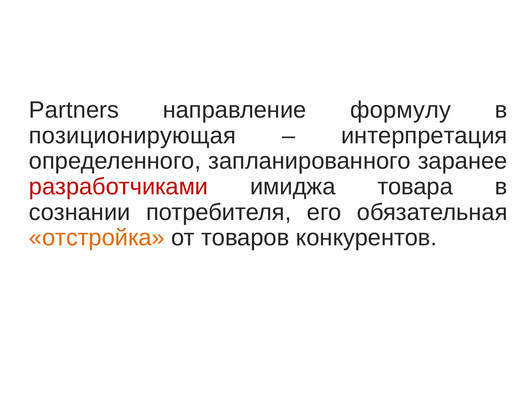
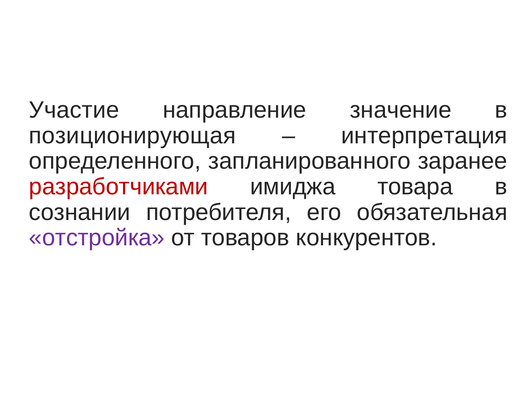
Partners: Partners -> Участие
формулу: формулу -> значение
отстройка colour: orange -> purple
